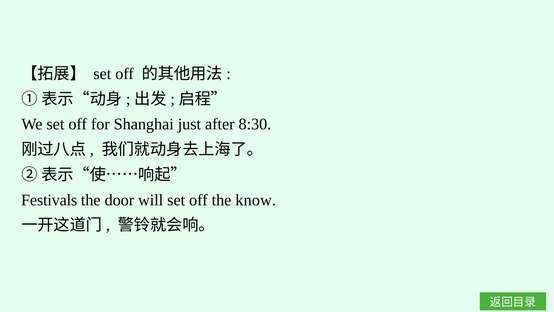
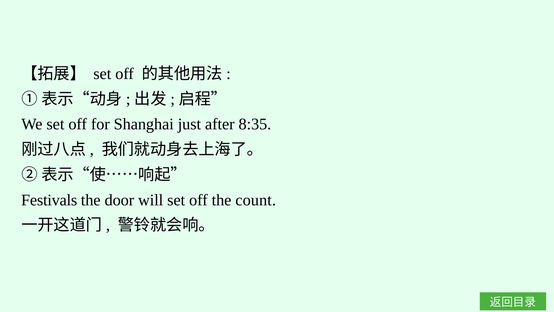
8:30: 8:30 -> 8:35
know: know -> count
